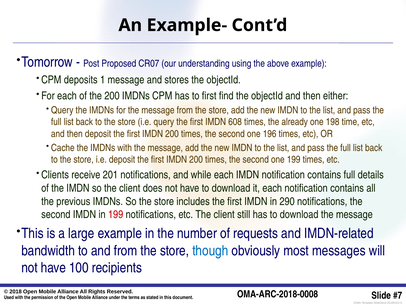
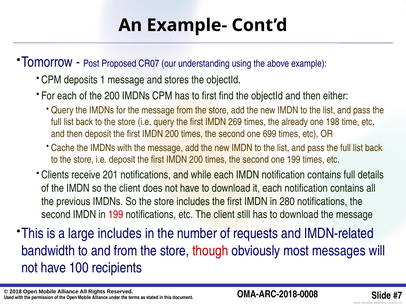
608: 608 -> 269
196: 196 -> 699
290: 290 -> 280
large example: example -> includes
though colour: blue -> red
